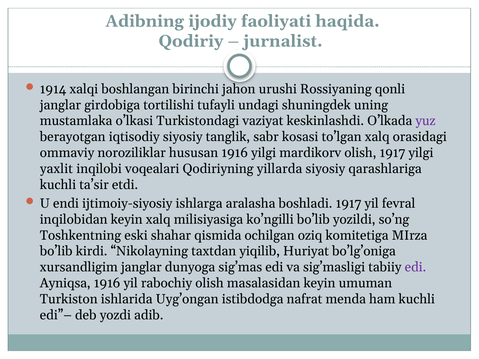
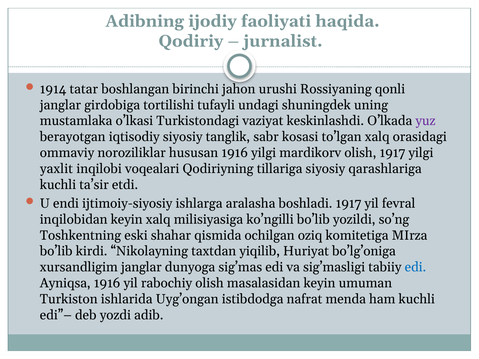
xalqi: xalqi -> tatar
yillarda: yillarda -> tillariga
edi at (415, 267) colour: purple -> blue
